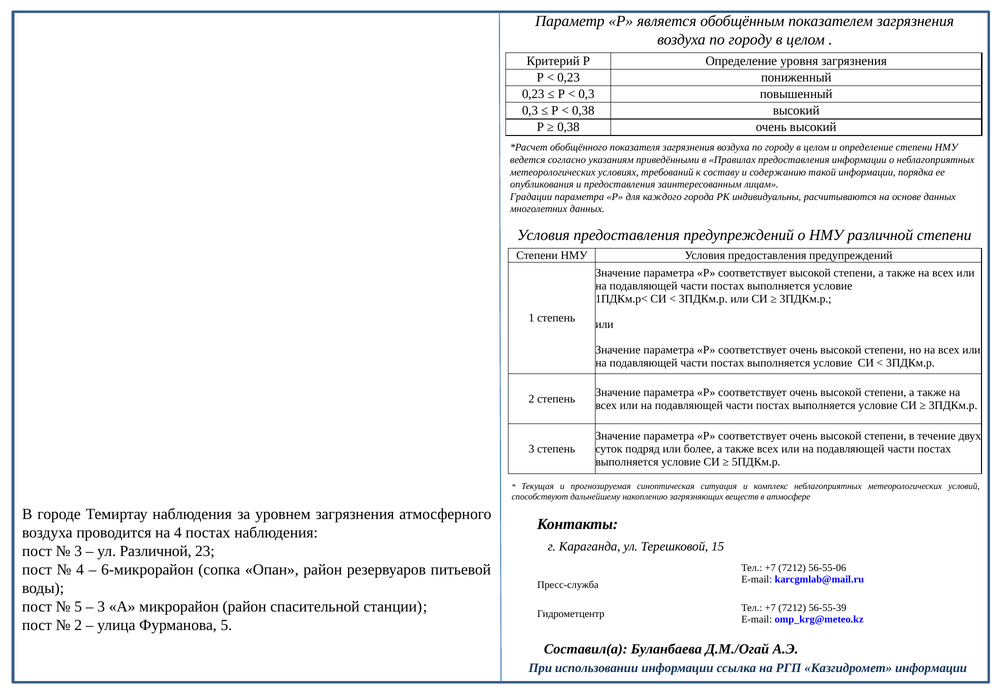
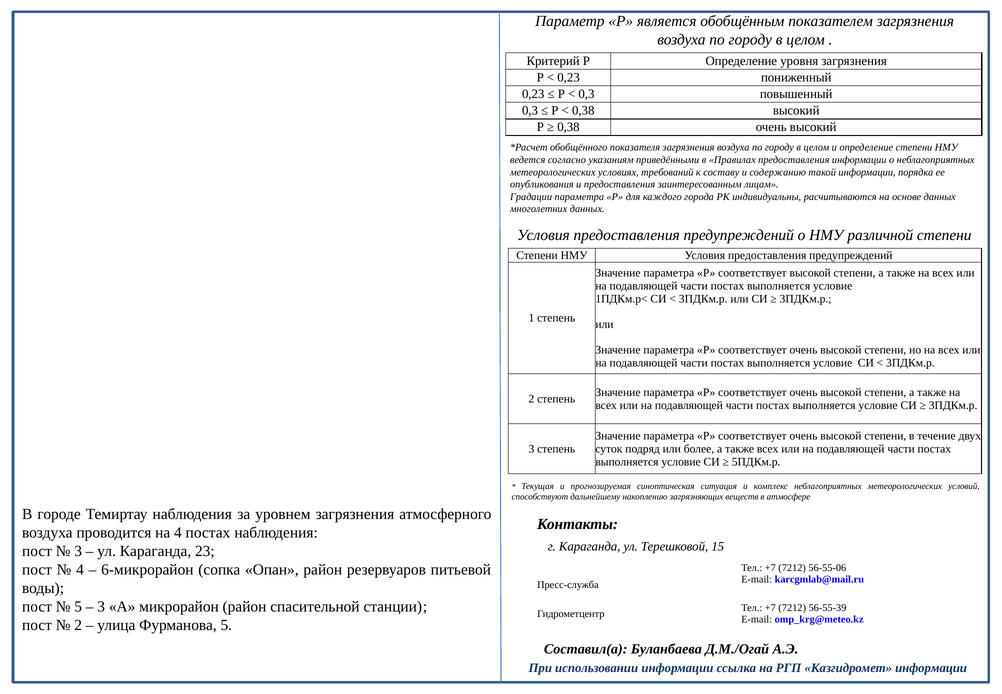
ул Различной: Различной -> Караганда
